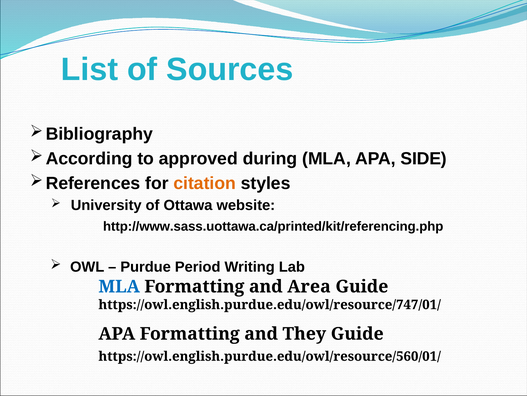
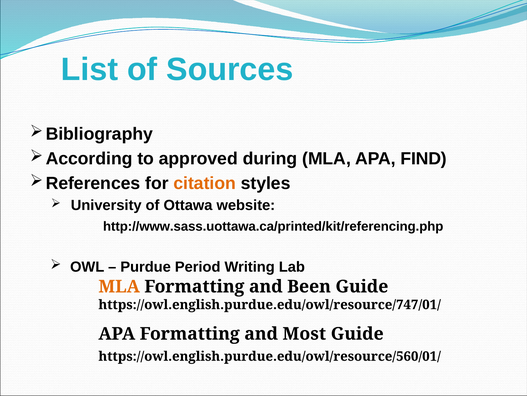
SIDE: SIDE -> FIND
MLA at (119, 286) colour: blue -> orange
Area: Area -> Been
They: They -> Most
